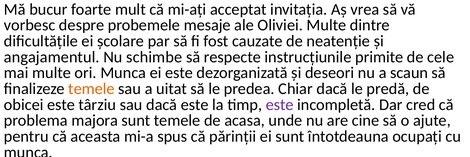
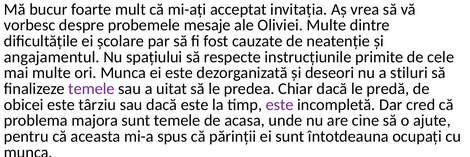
schimbe: schimbe -> spațiului
scaun: scaun -> stiluri
temele at (91, 89) colour: orange -> purple
